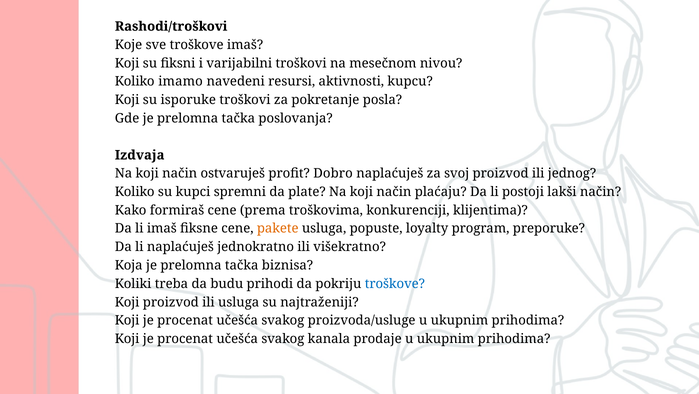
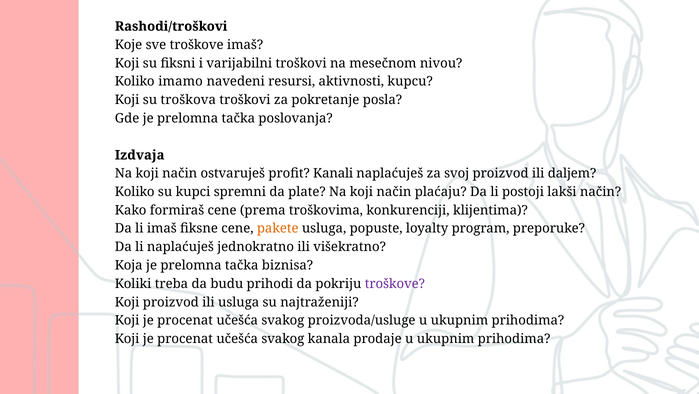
isporuke: isporuke -> troškova
Dobro: Dobro -> Kanali
jednog: jednog -> daljem
troškove at (395, 284) colour: blue -> purple
